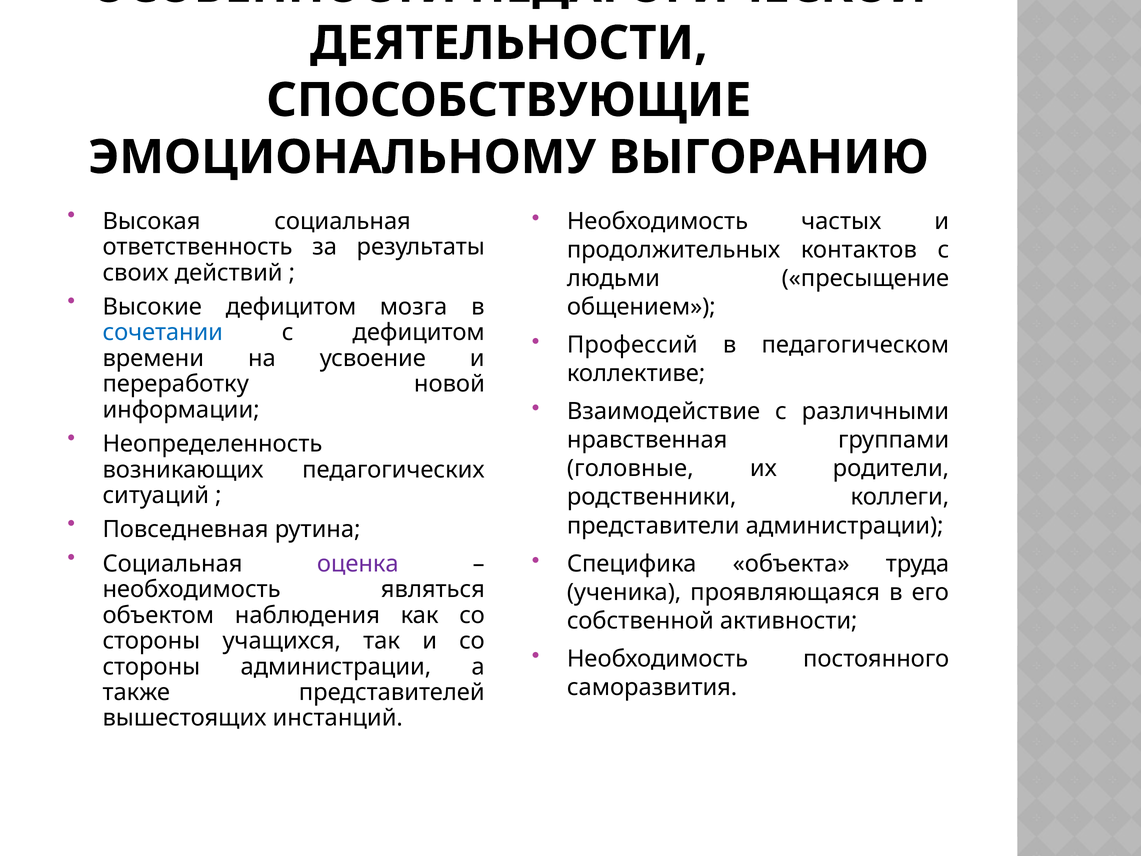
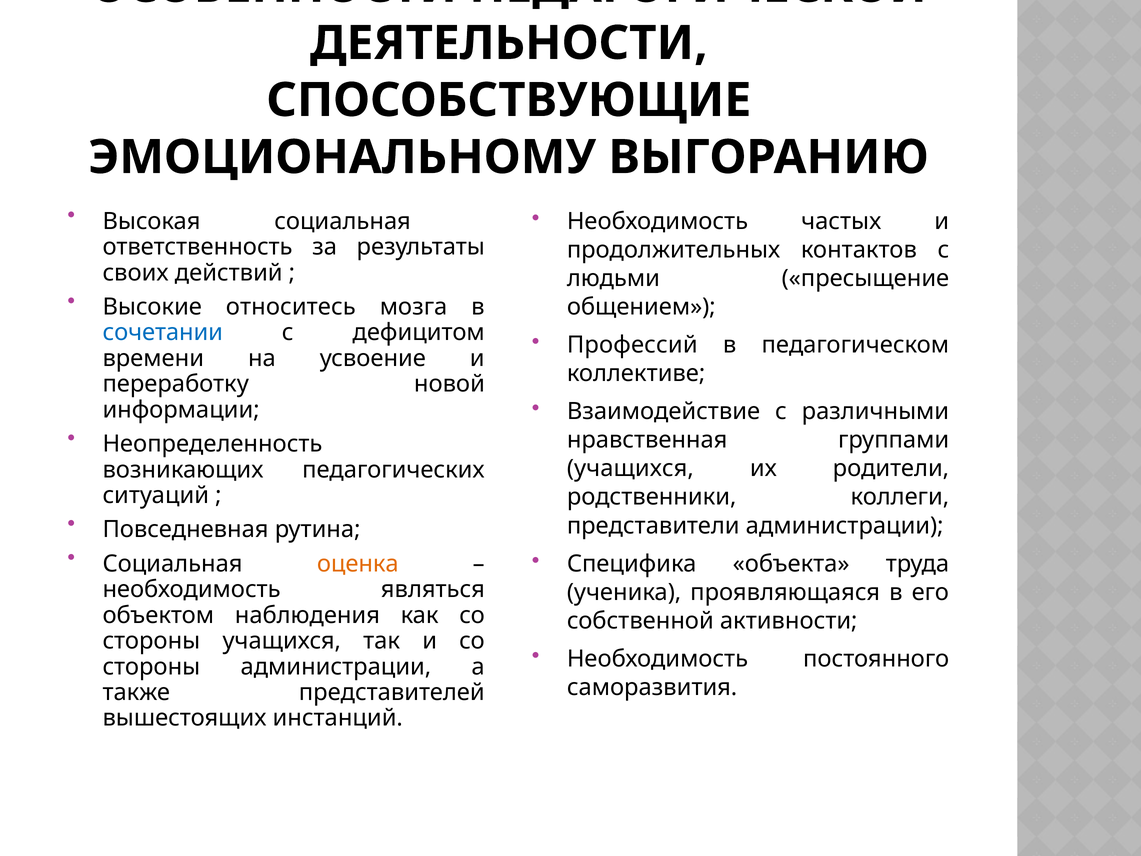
Высокие дефицитом: дефицитом -> относитесь
головные at (630, 468): головные -> учащихся
оценка colour: purple -> orange
